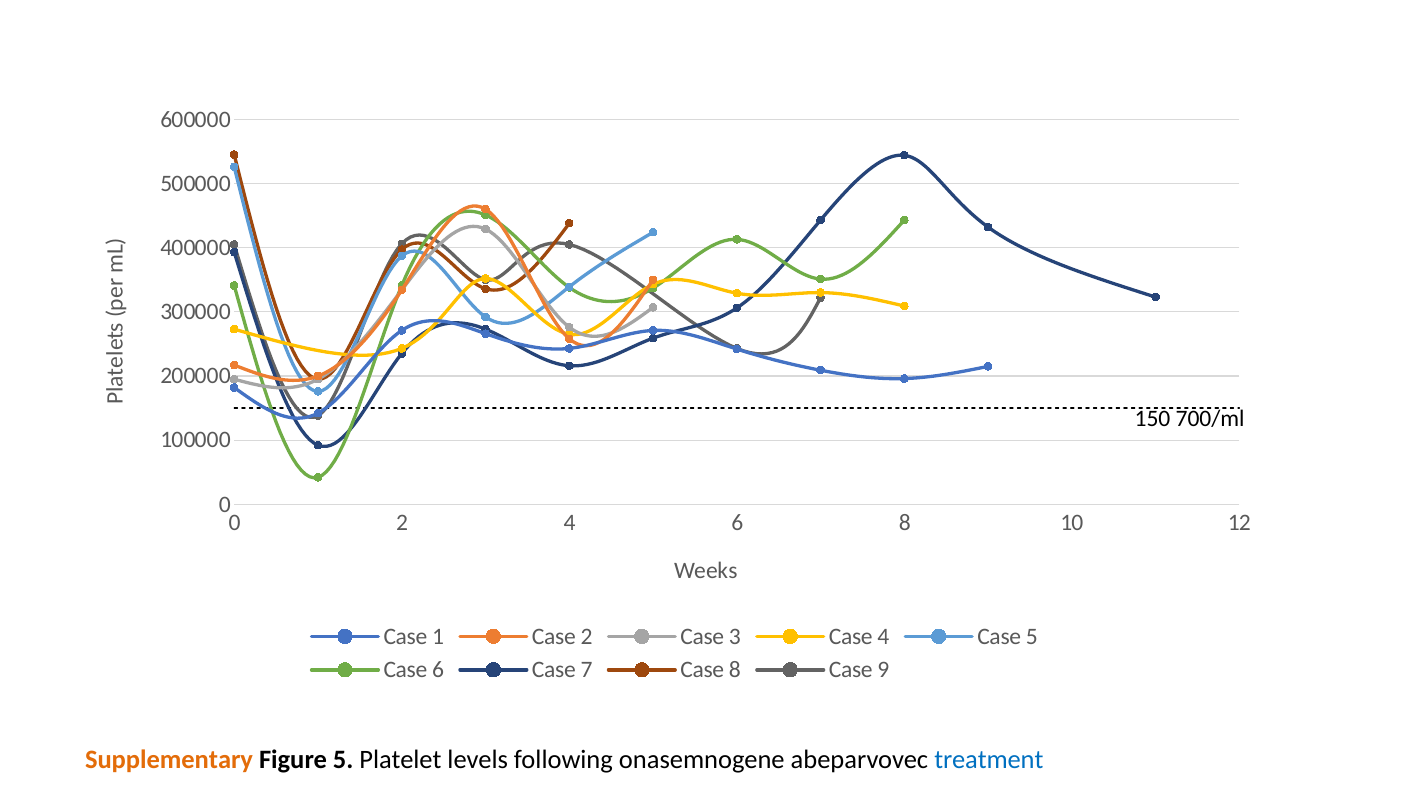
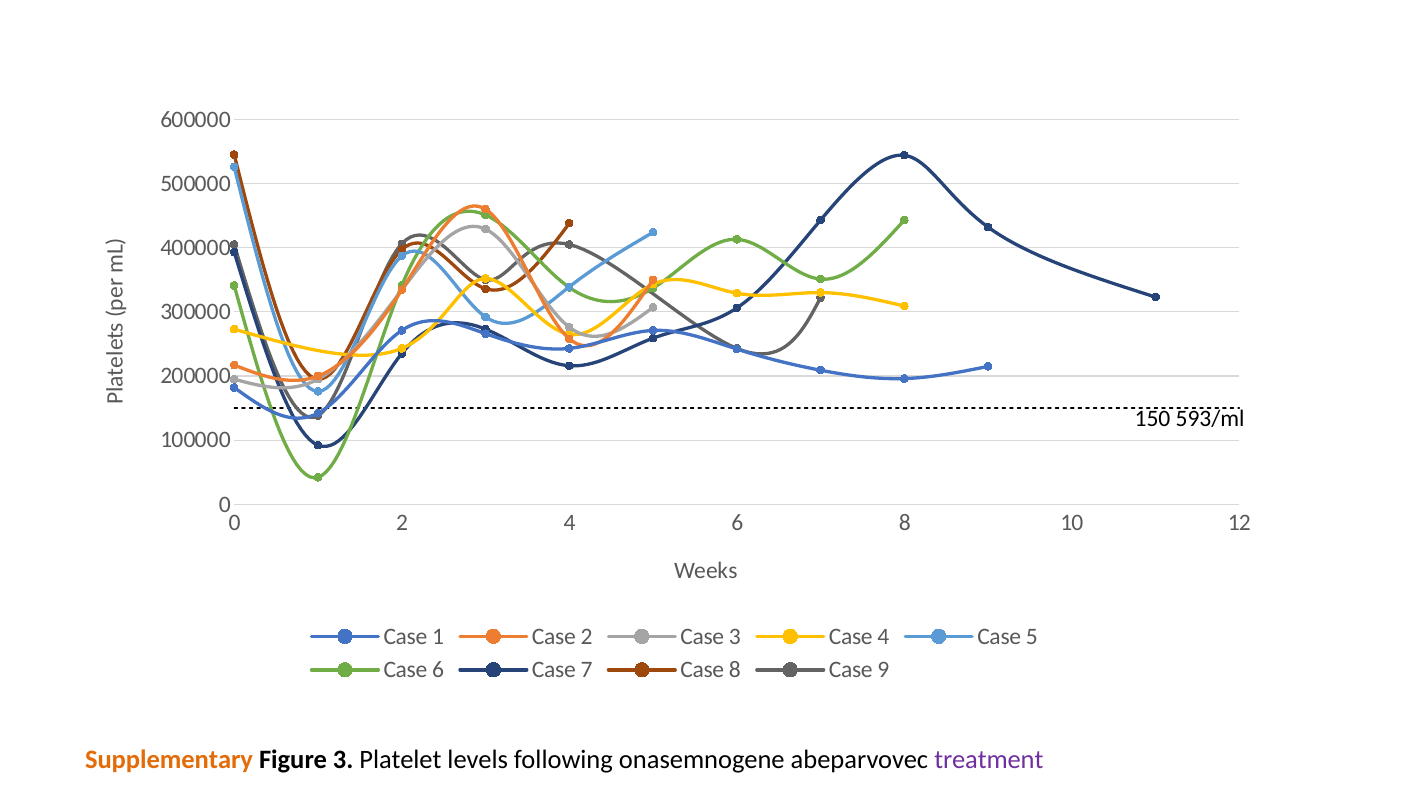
700/ml: 700/ml -> 593/ml
Figure 5: 5 -> 3
treatment colour: blue -> purple
